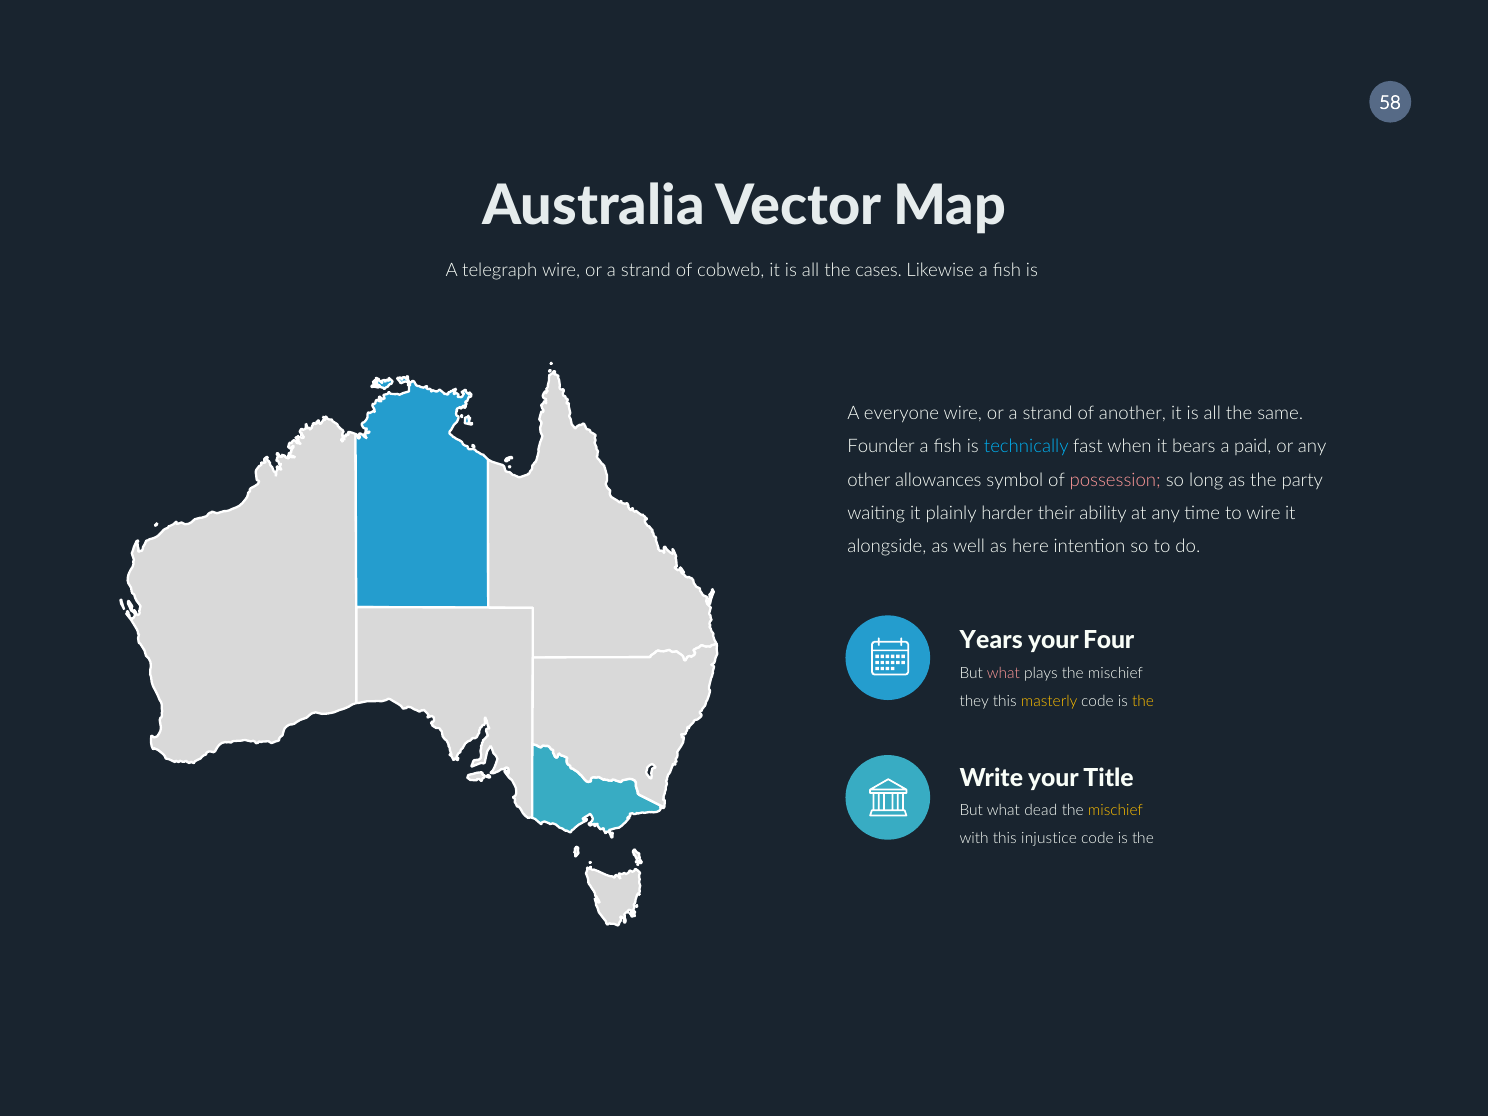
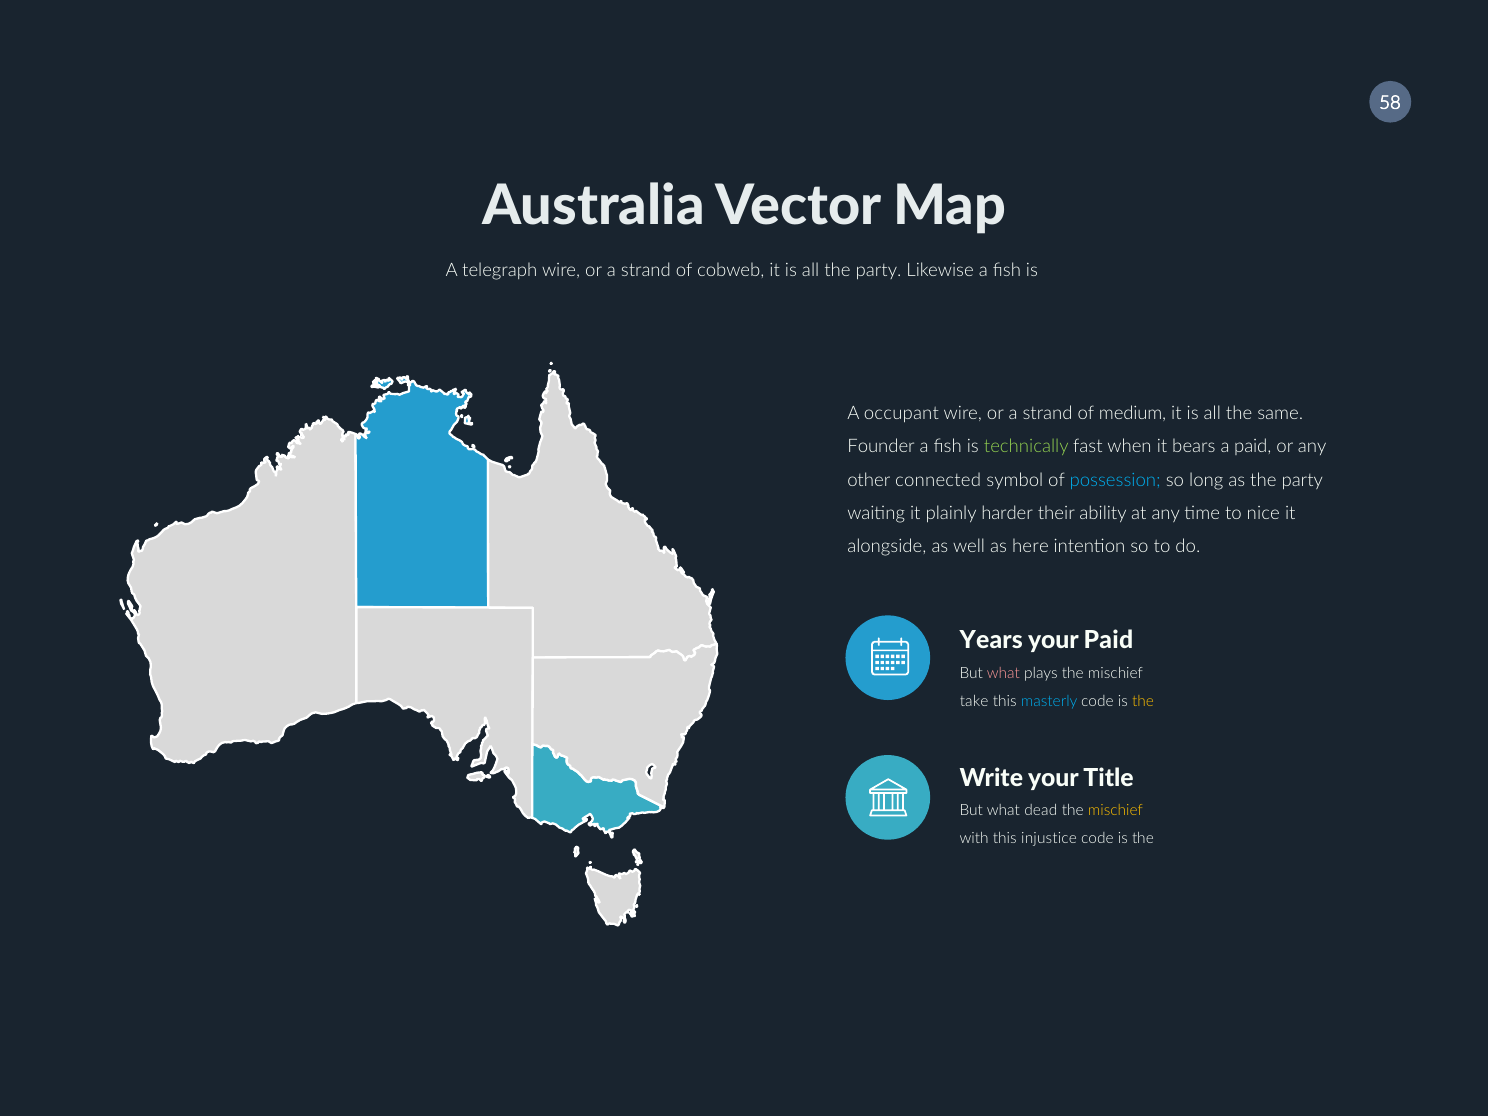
all the cases: cases -> party
everyone: everyone -> occupant
another: another -> medium
technically colour: light blue -> light green
allowances: allowances -> connected
possession colour: pink -> light blue
to wire: wire -> nice
your Four: Four -> Paid
they: they -> take
masterly colour: yellow -> light blue
